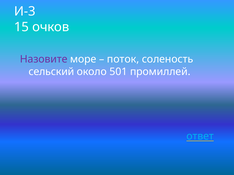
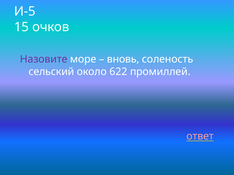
И-3: И-3 -> И-5
поток: поток -> вновь
501: 501 -> 622
ответ colour: light blue -> pink
